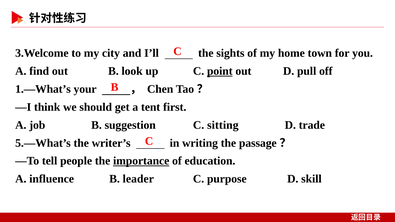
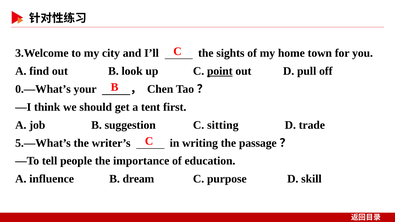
1.—What’s: 1.—What’s -> 0.—What’s
importance underline: present -> none
leader: leader -> dream
